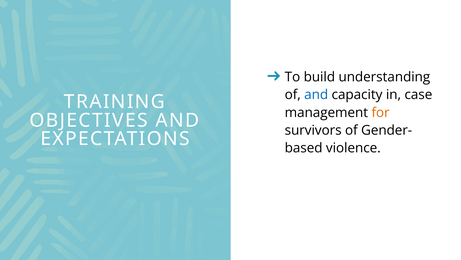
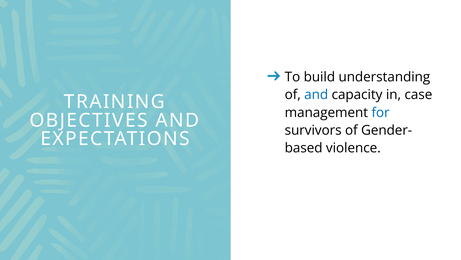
for colour: orange -> blue
